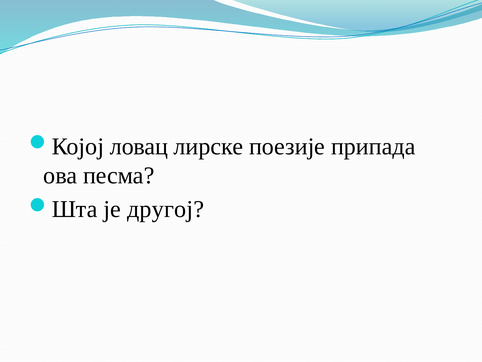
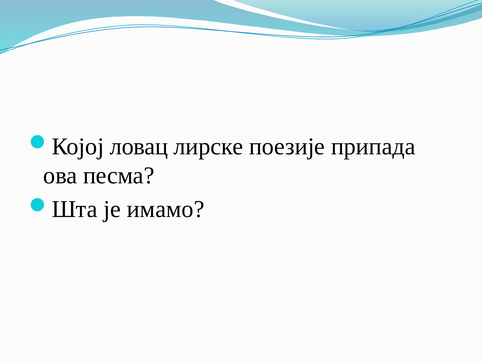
другој: другој -> имамо
